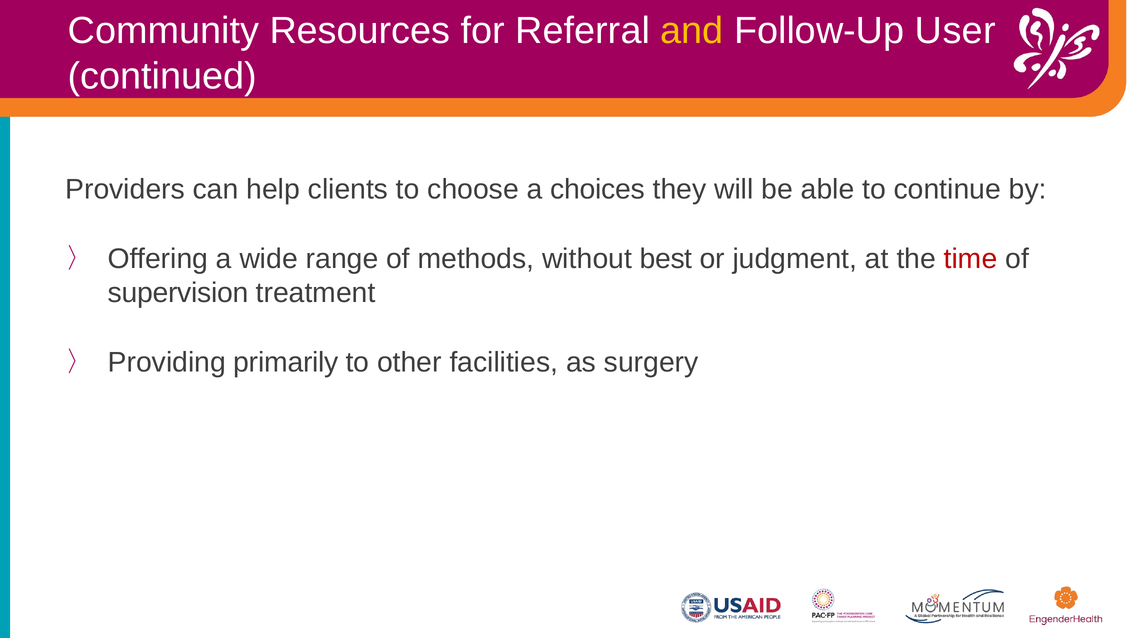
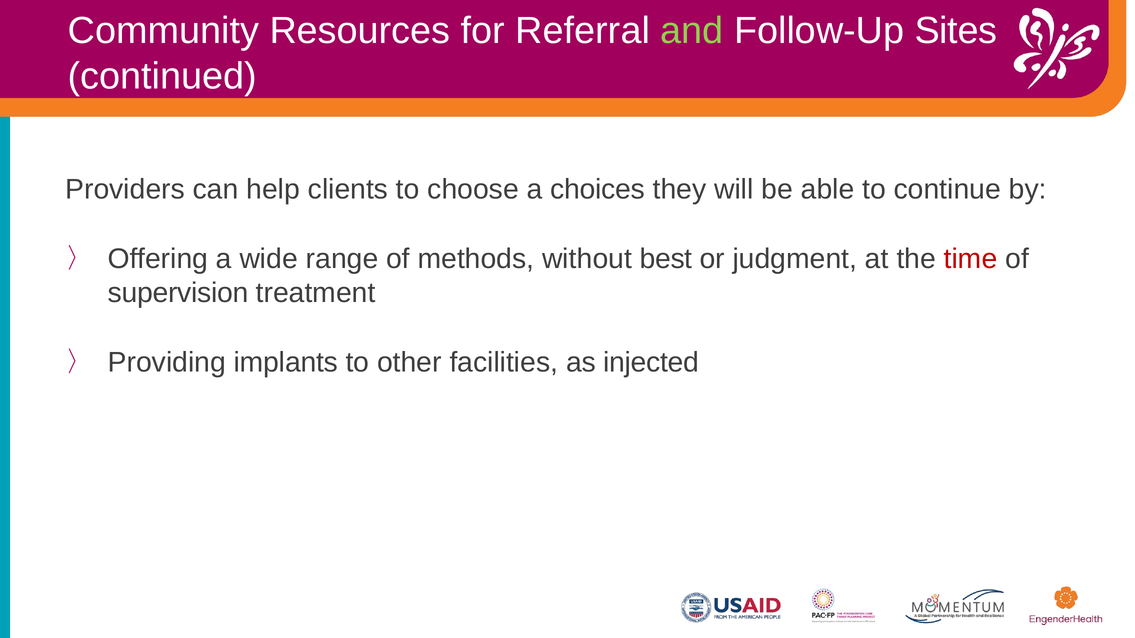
and colour: yellow -> light green
User: User -> Sites
primarily: primarily -> implants
surgery: surgery -> injected
